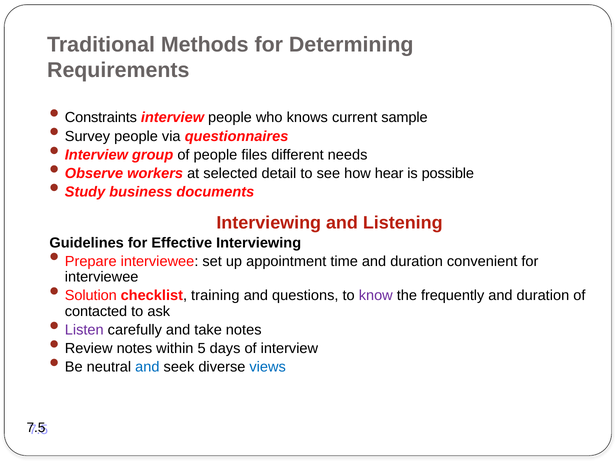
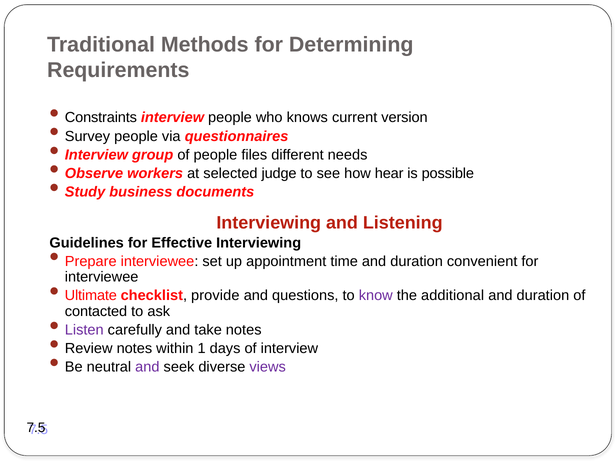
sample: sample -> version
detail: detail -> judge
Solution: Solution -> Ultimate
training: training -> provide
frequently: frequently -> additional
5: 5 -> 1
and at (147, 367) colour: blue -> purple
views colour: blue -> purple
